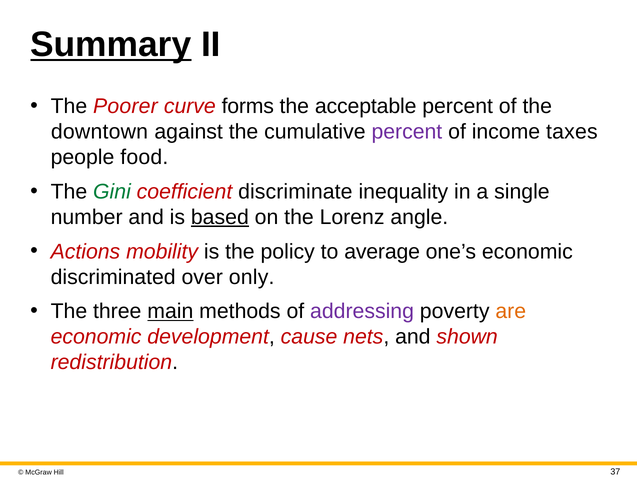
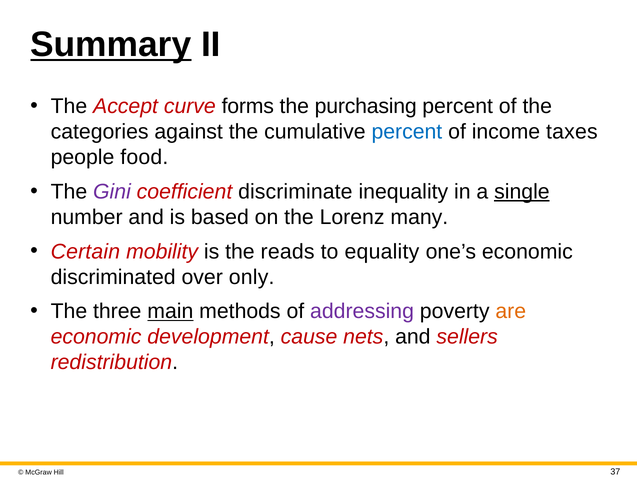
Poorer: Poorer -> Accept
acceptable: acceptable -> purchasing
downtown: downtown -> categories
percent at (407, 132) colour: purple -> blue
Gini colour: green -> purple
single underline: none -> present
based underline: present -> none
angle: angle -> many
Actions: Actions -> Certain
policy: policy -> reads
average: average -> equality
shown: shown -> sellers
